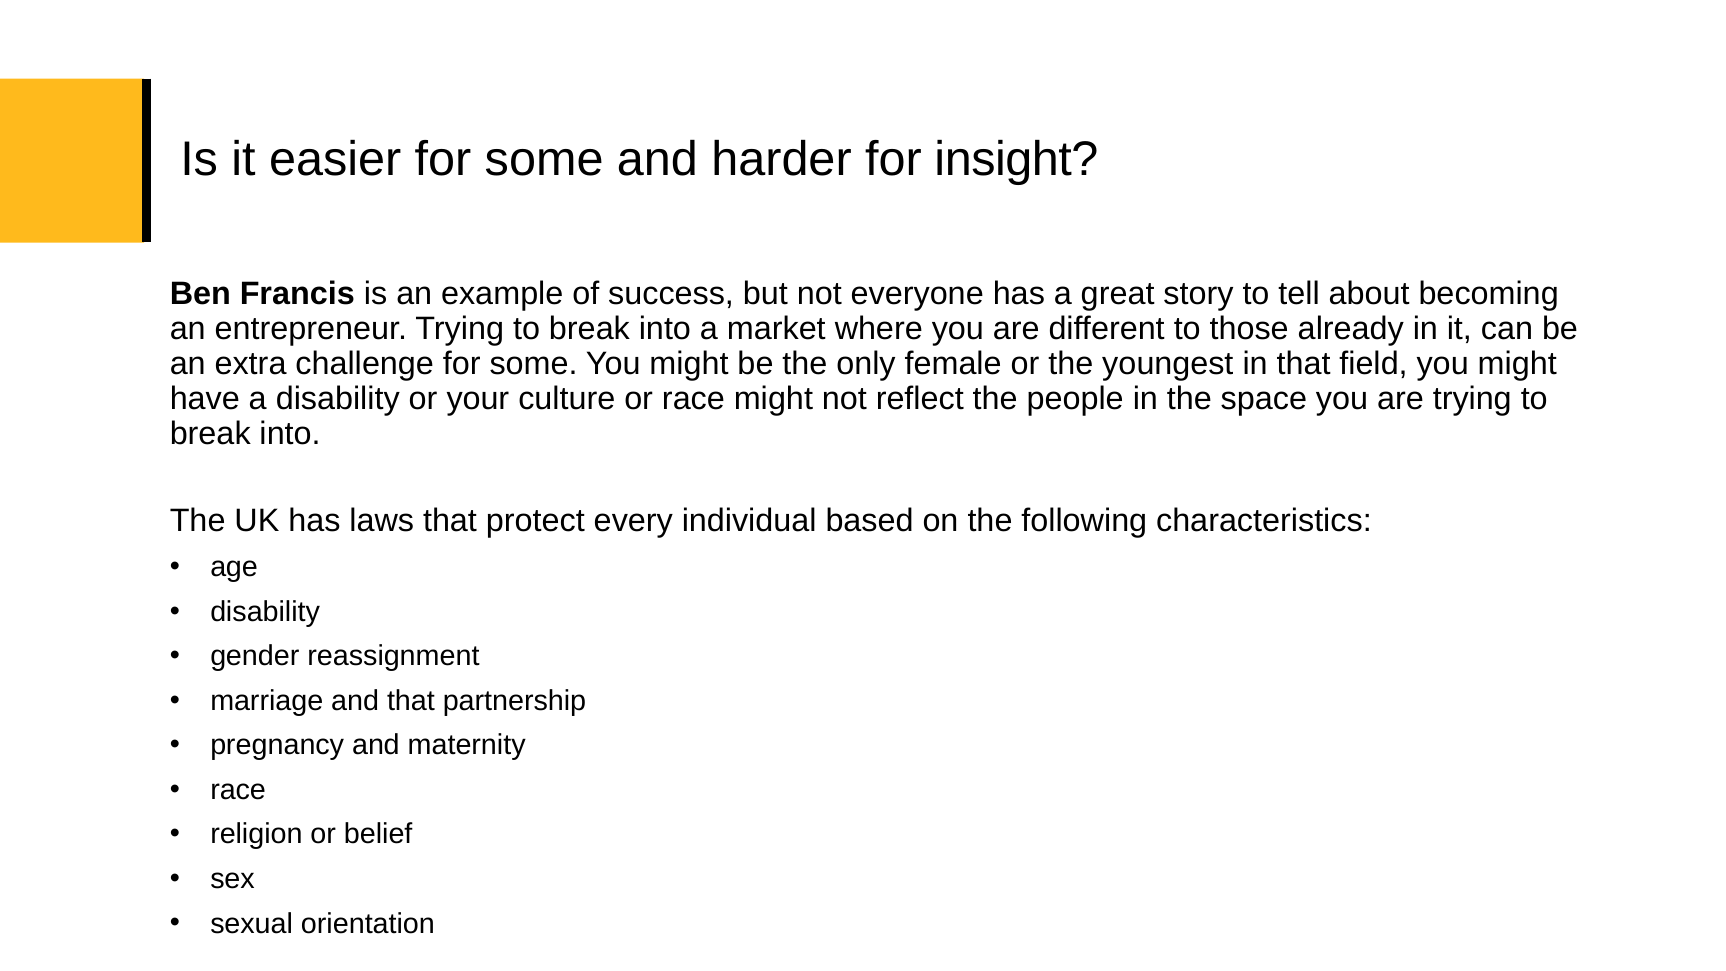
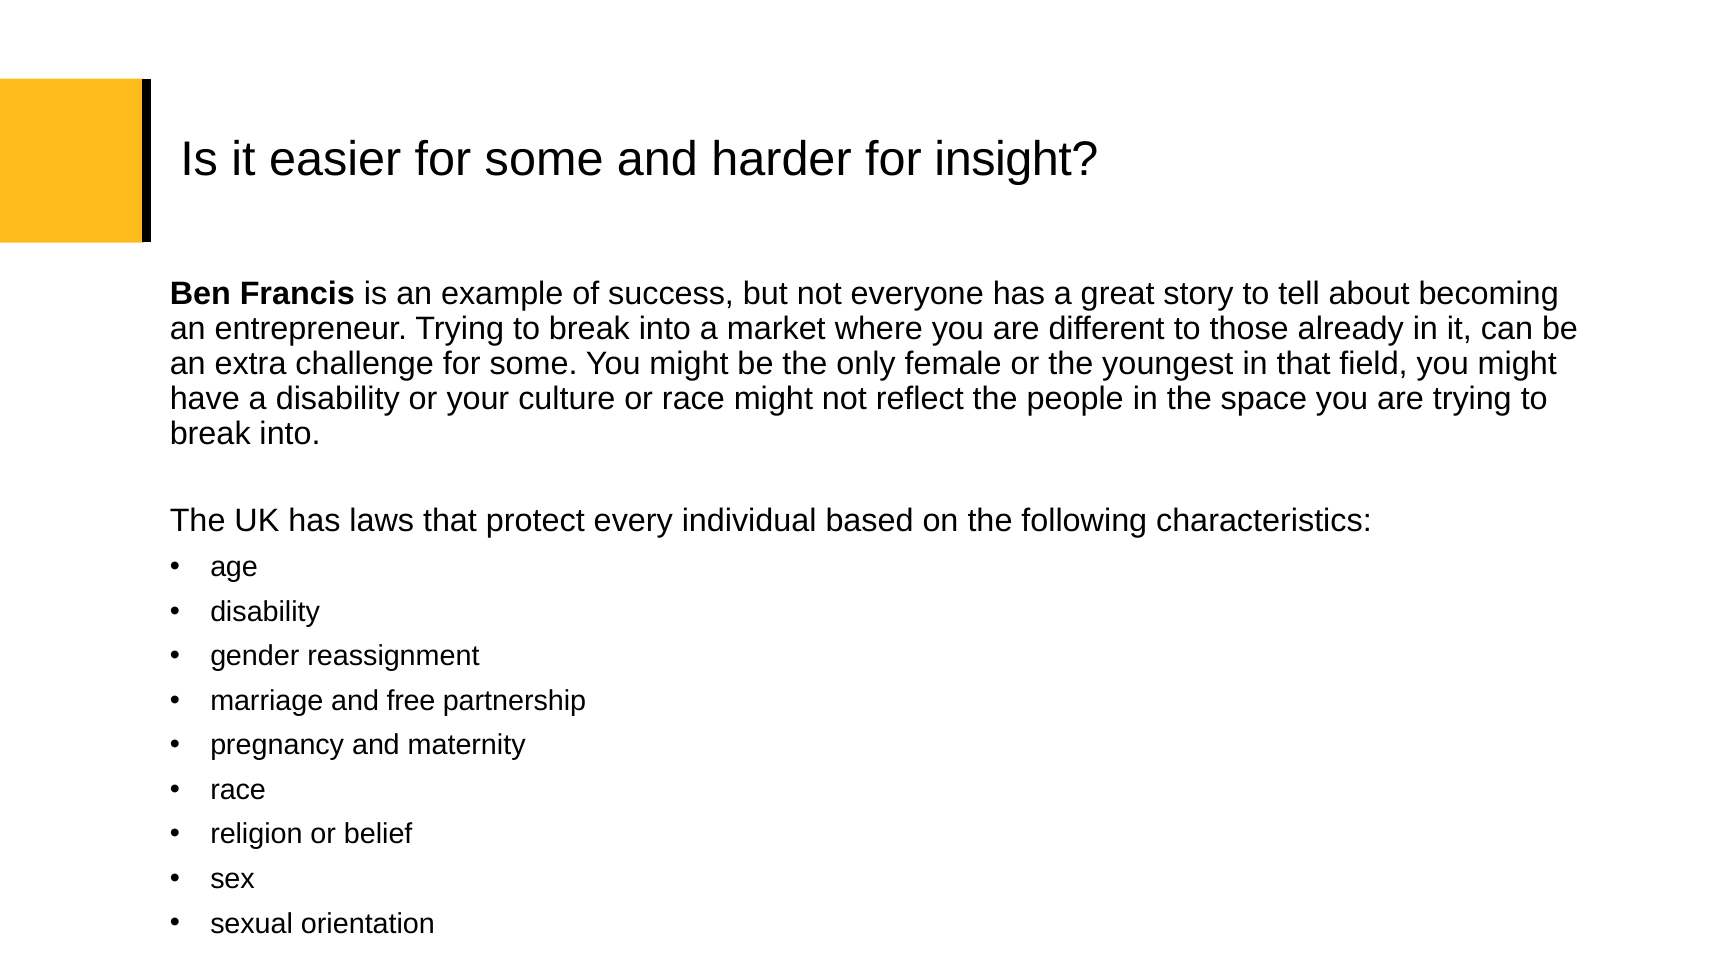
and that: that -> free
